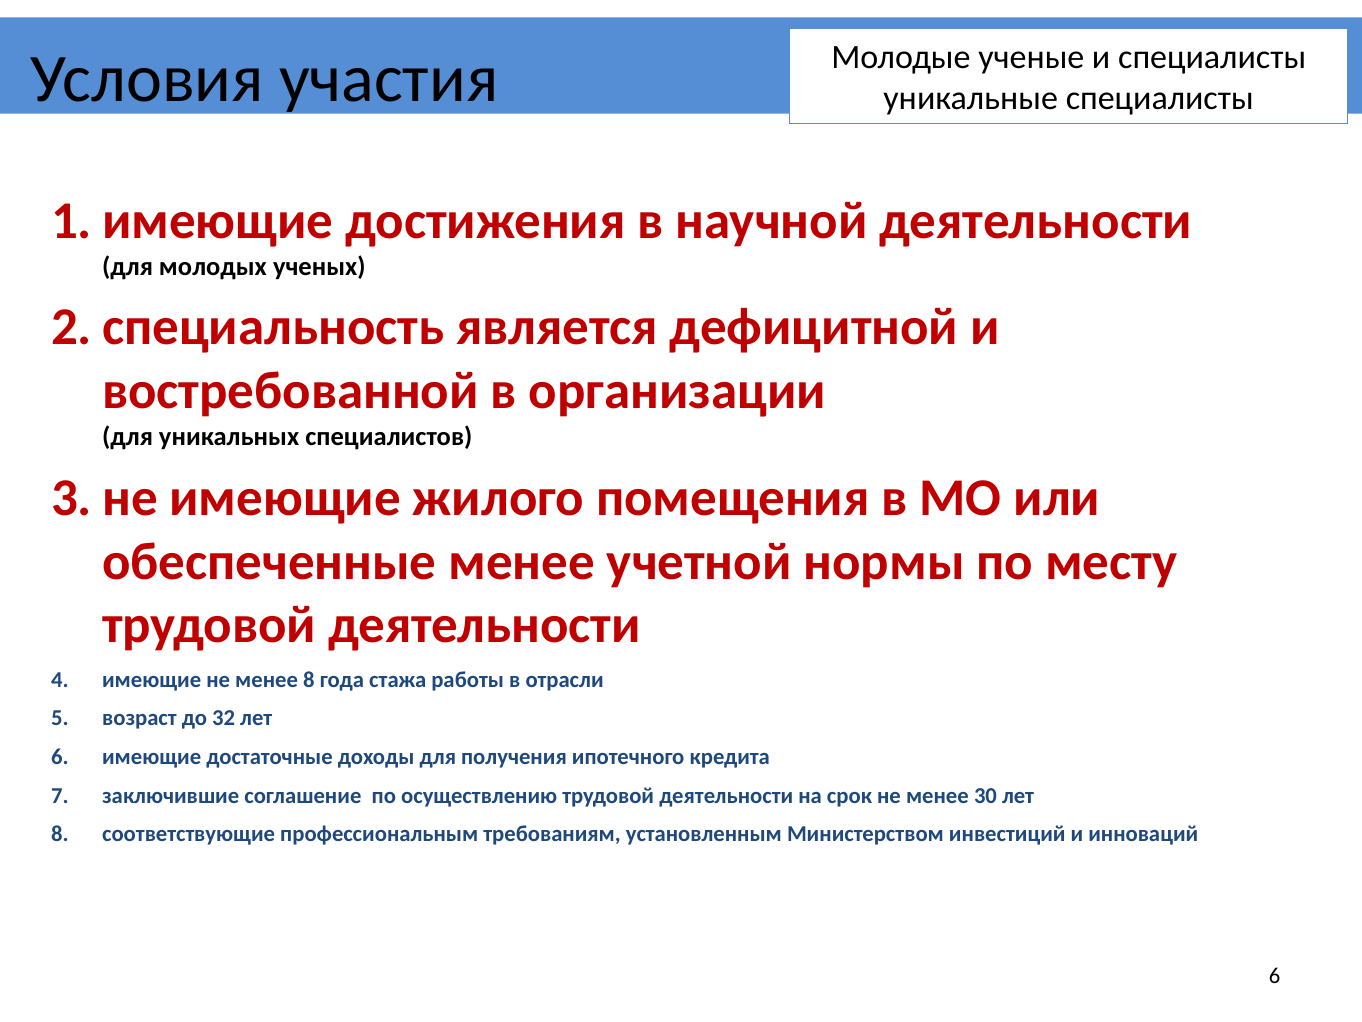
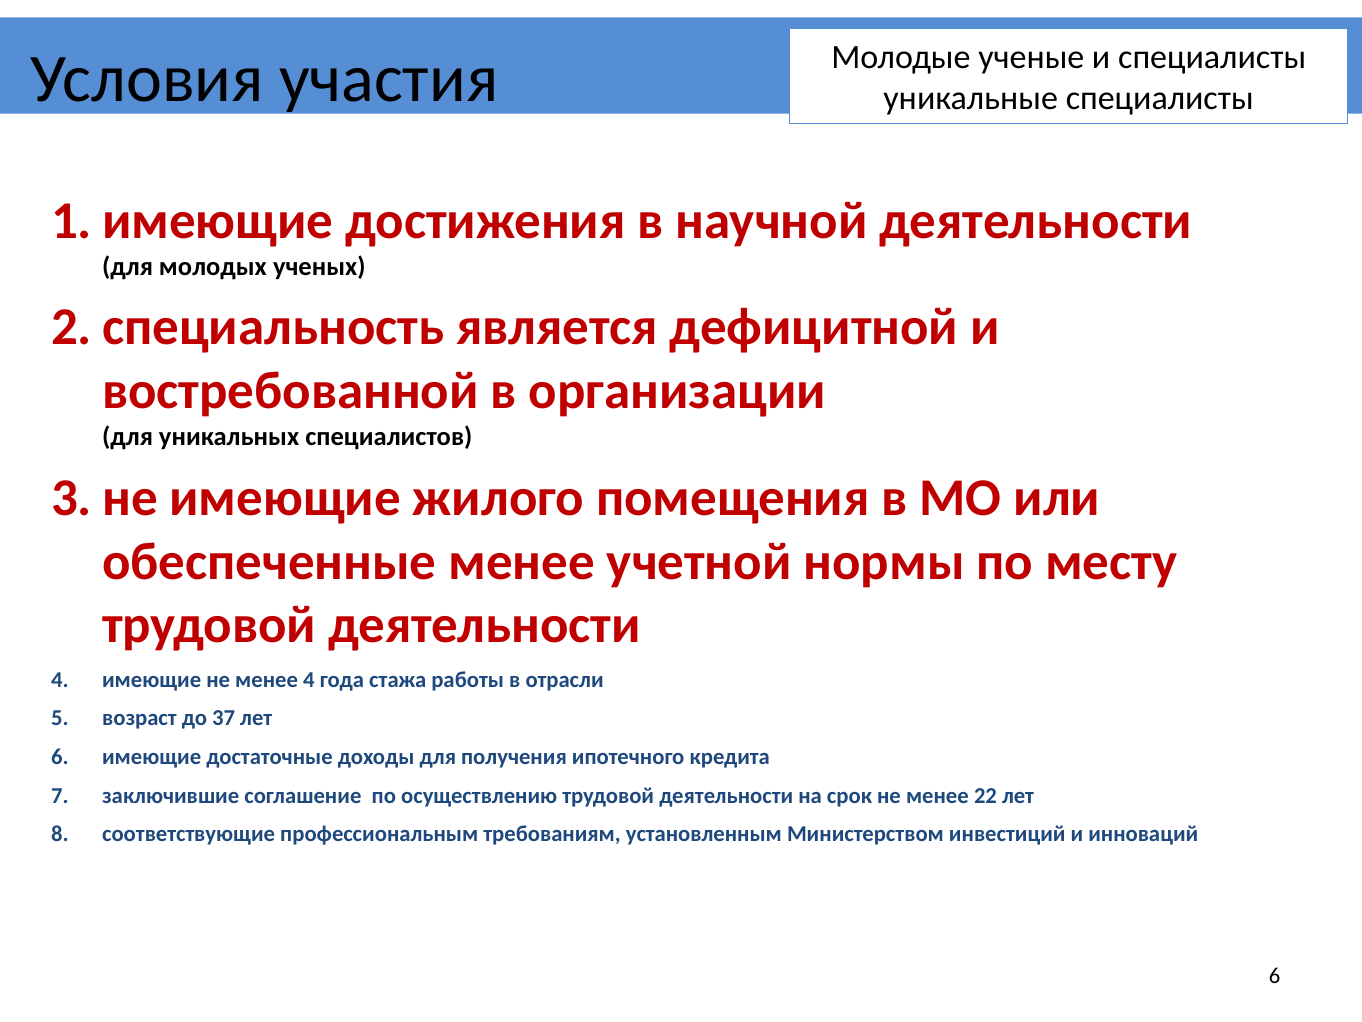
менее 8: 8 -> 4
32: 32 -> 37
30: 30 -> 22
